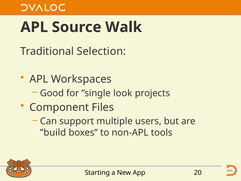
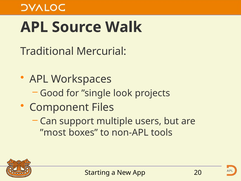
Selection: Selection -> Mercurial
”build: ”build -> ”most
